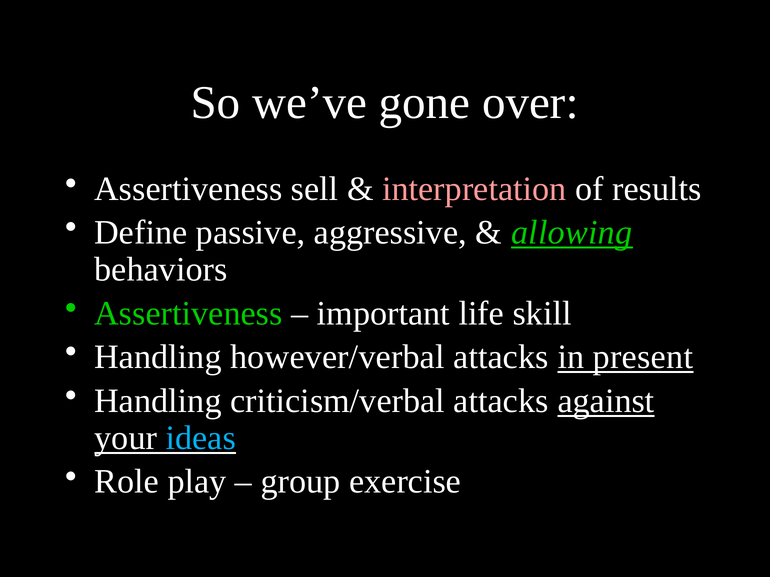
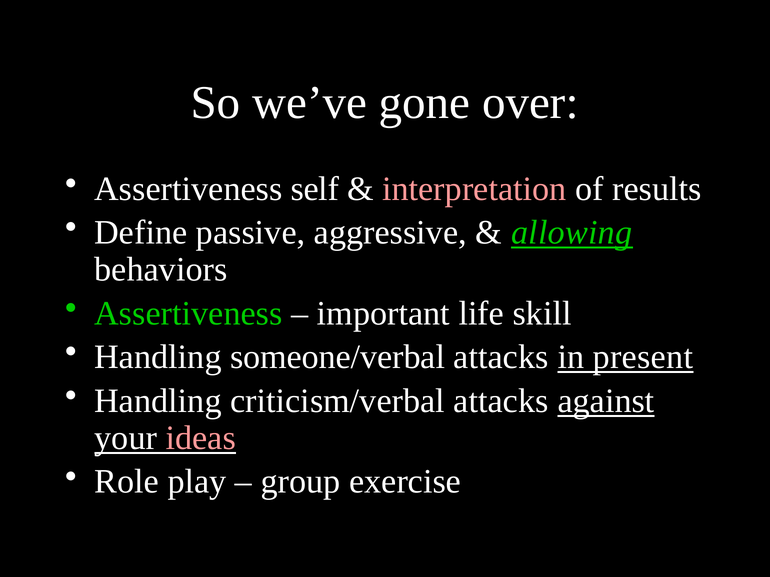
sell: sell -> self
however/verbal: however/verbal -> someone/verbal
ideas colour: light blue -> pink
